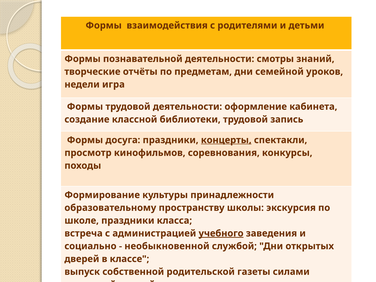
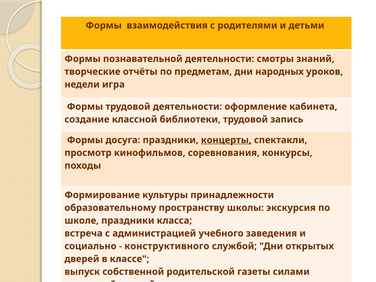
семейной: семейной -> народных
учебного underline: present -> none
необыкновенной: необыкновенной -> конструктивного
